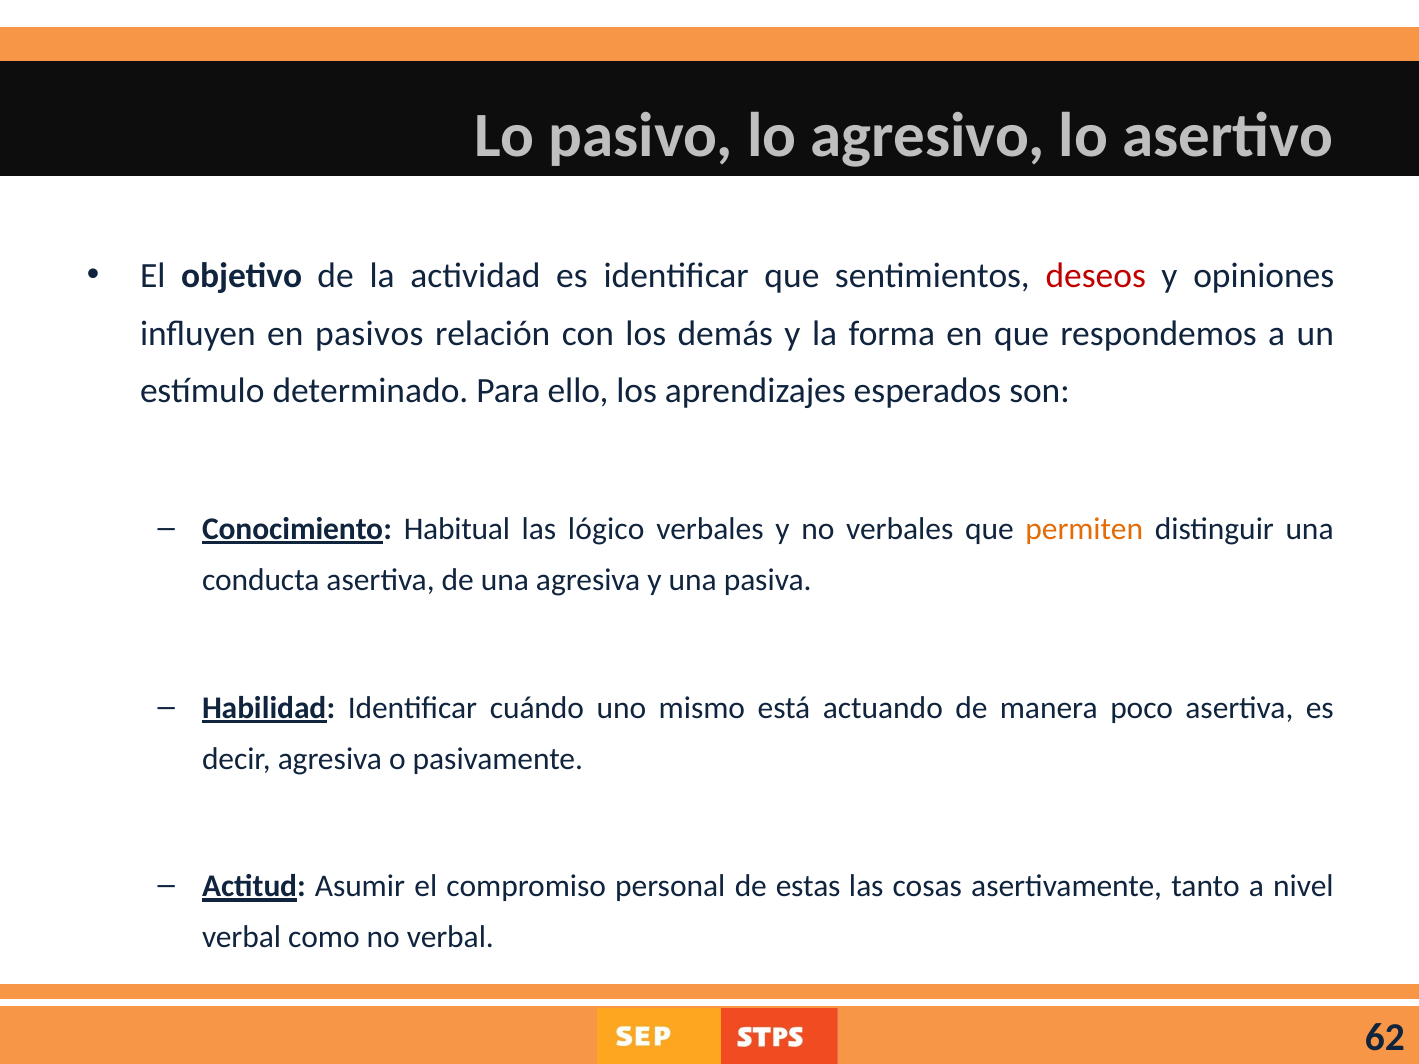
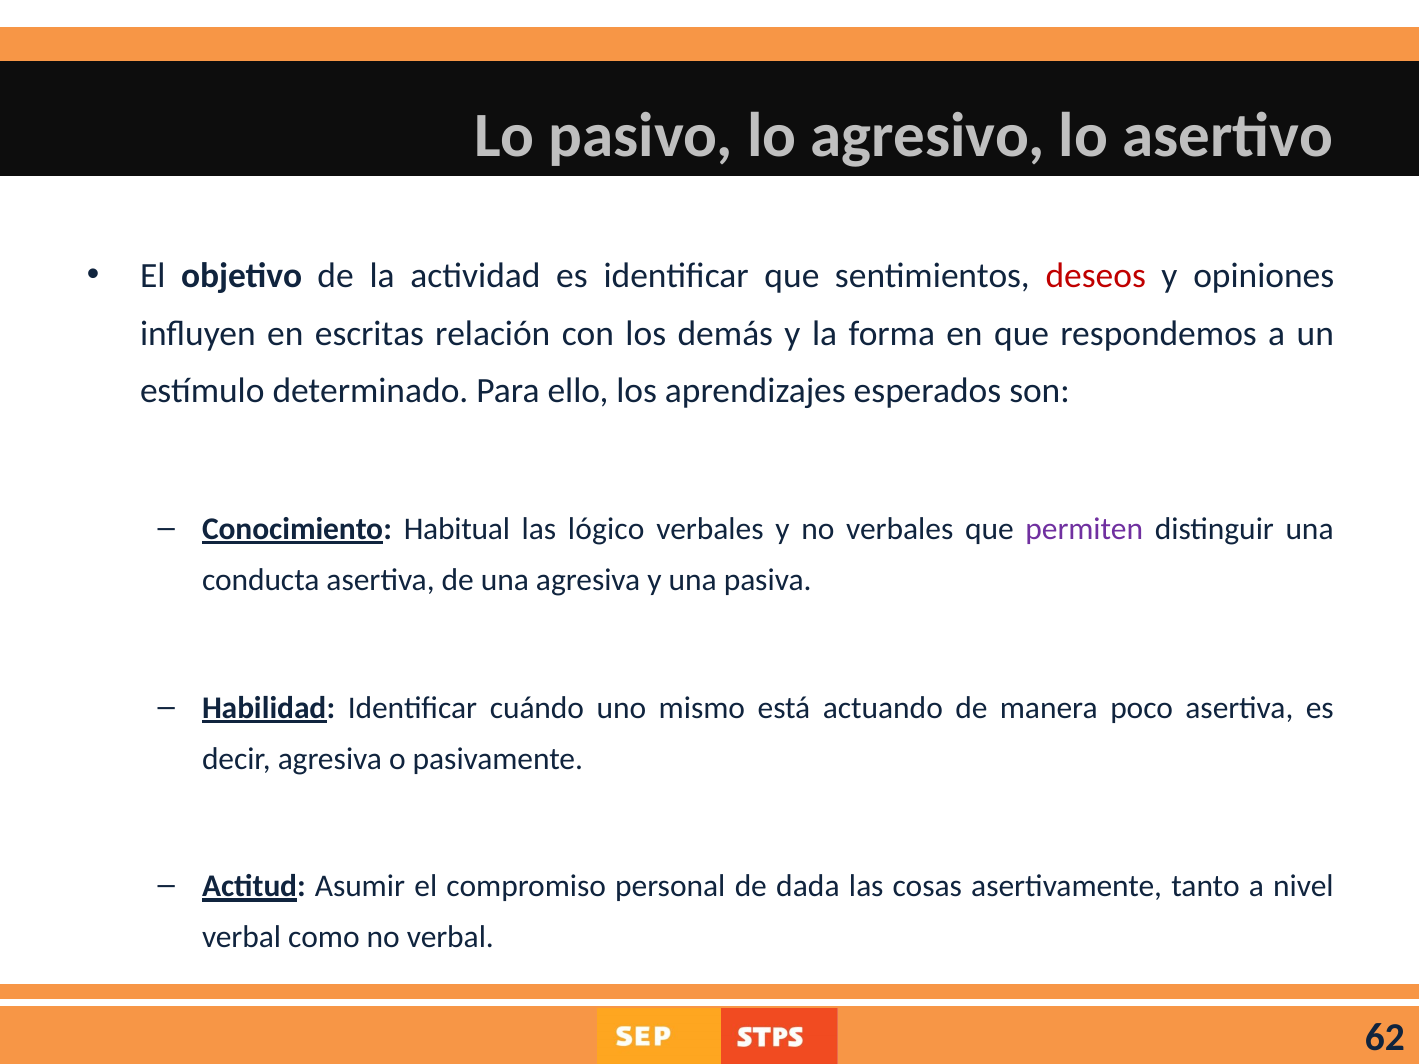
pasivos: pasivos -> escritas
permiten colour: orange -> purple
estas: estas -> dada
